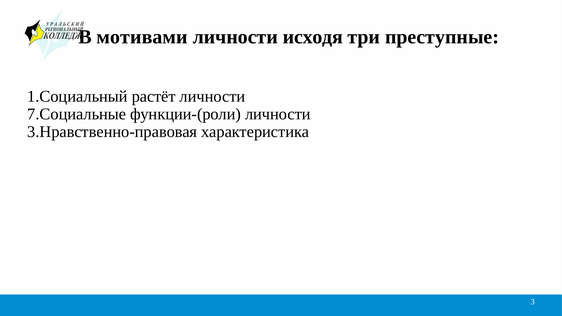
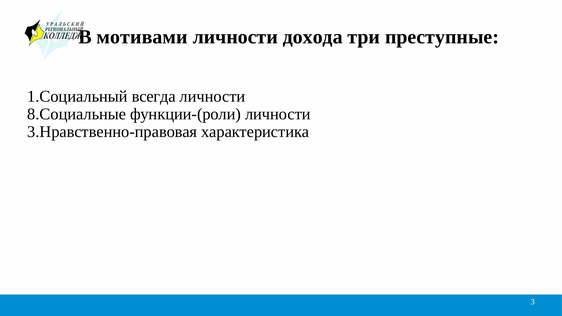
исходя: исходя -> дохода
растёт: растёт -> всегда
7.Социальные: 7.Социальные -> 8.Социальные
